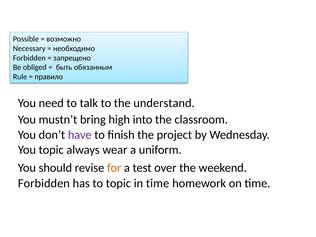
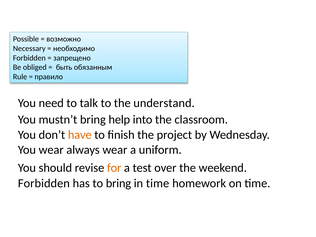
high: high -> help
have colour: purple -> orange
You topic: topic -> wear
to topic: topic -> bring
